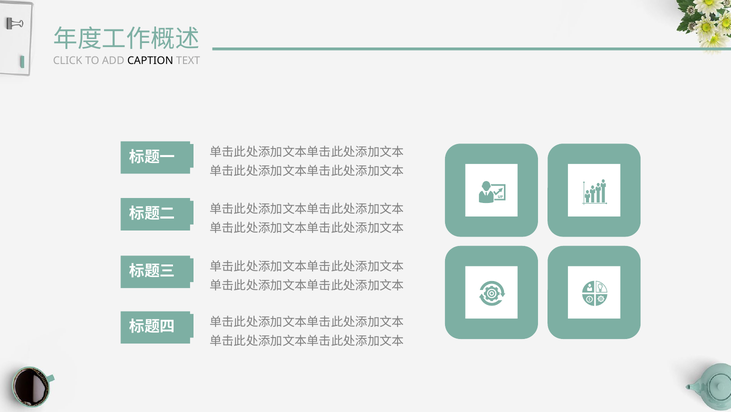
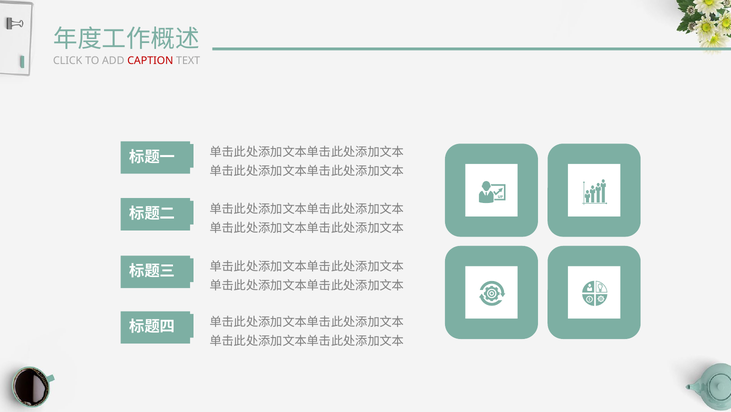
CAPTION colour: black -> red
